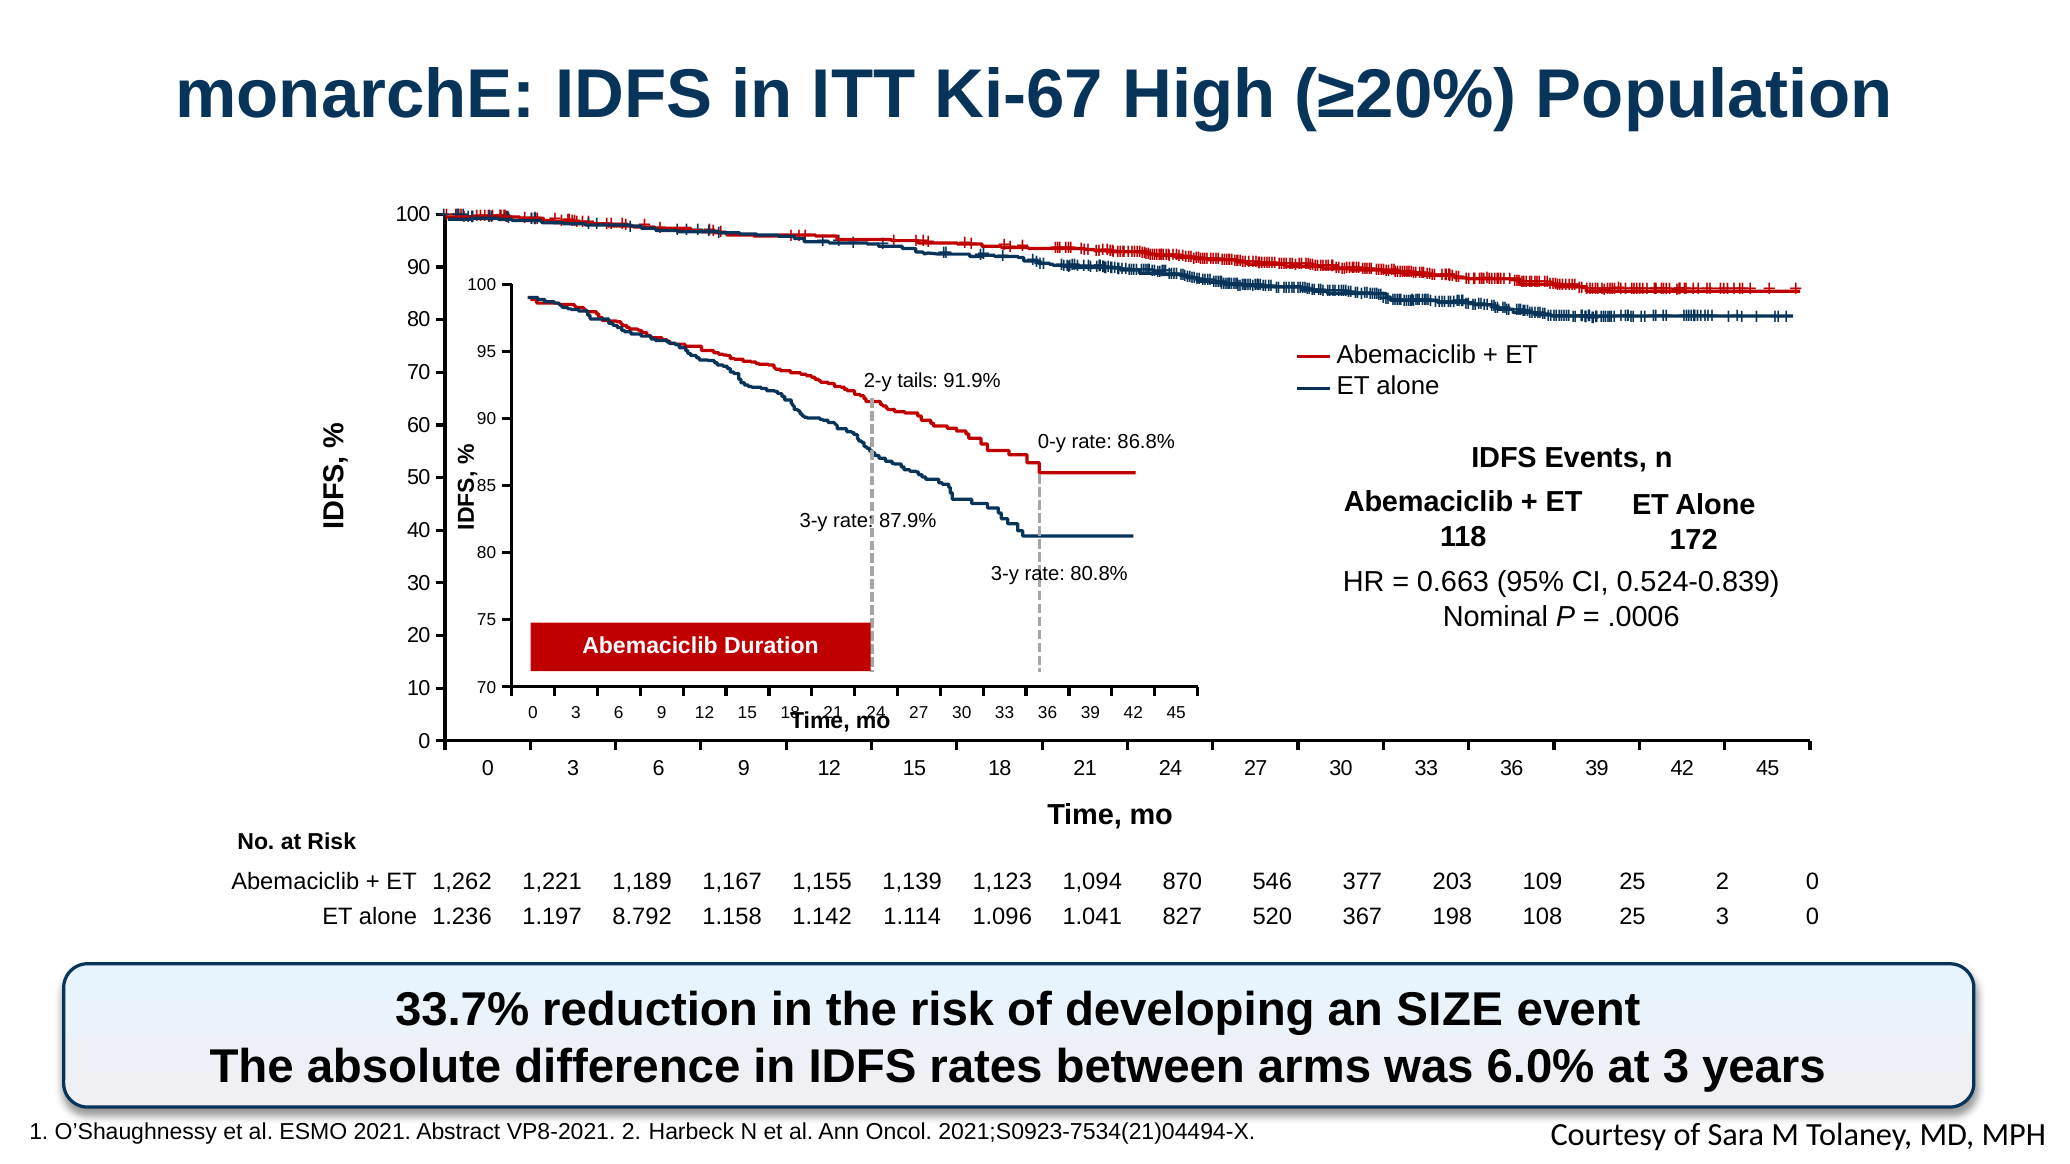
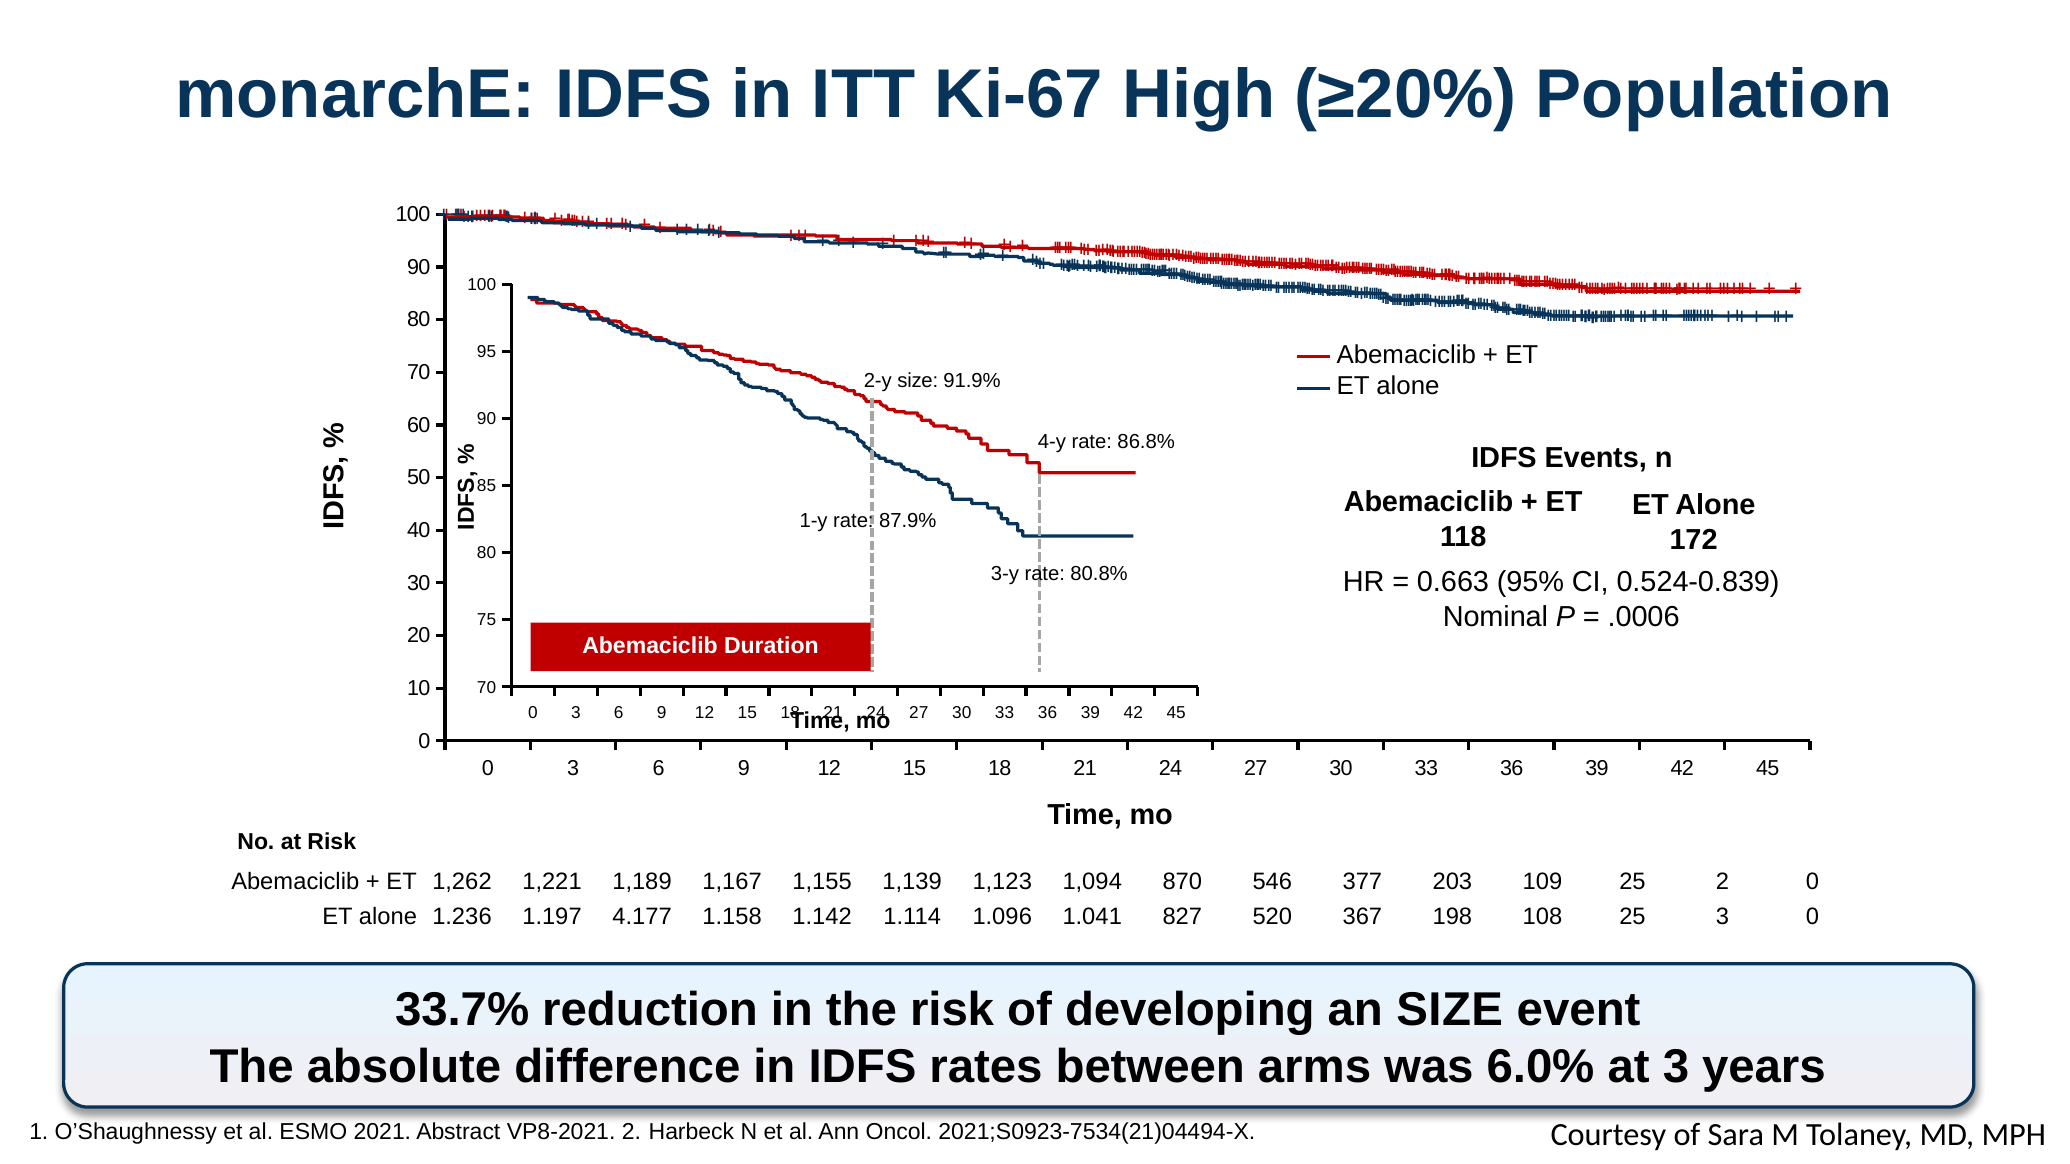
2-y tails: tails -> size
0-y: 0-y -> 4-y
3-y at (814, 521): 3-y -> 1-y
8.792: 8.792 -> 4.177
